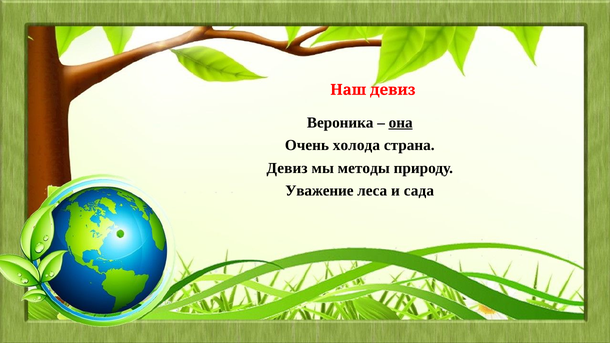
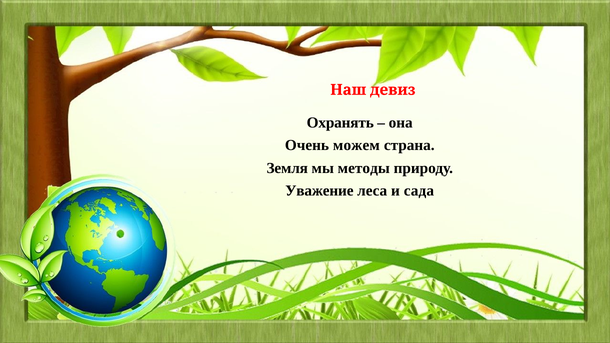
Вероника: Вероника -> Охранять
она underline: present -> none
холода: холода -> можем
Девиз at (287, 168): Девиз -> Земля
